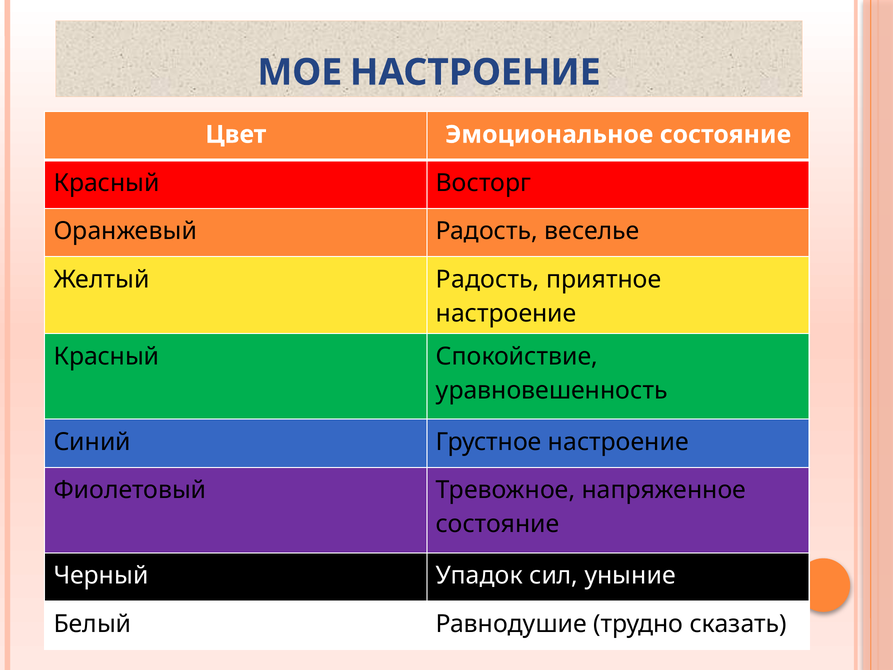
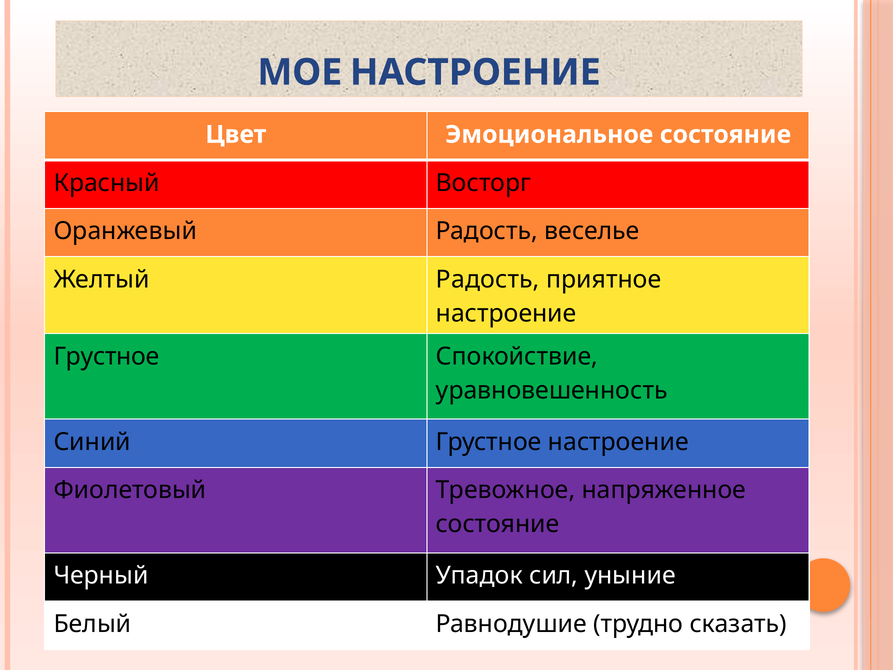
Красный at (106, 356): Красный -> Грустное
